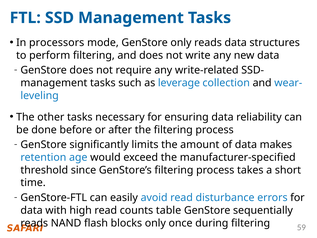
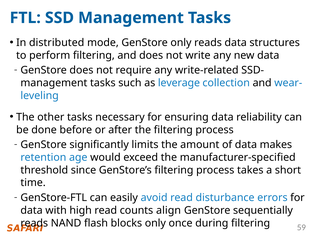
processors: processors -> distributed
table: table -> align
